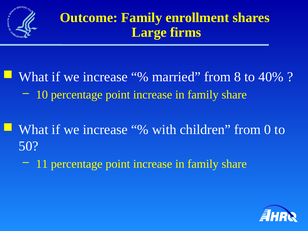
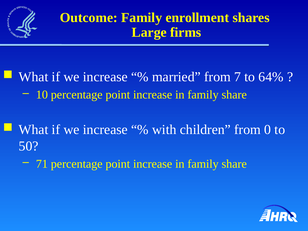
8: 8 -> 7
40%: 40% -> 64%
11: 11 -> 71
